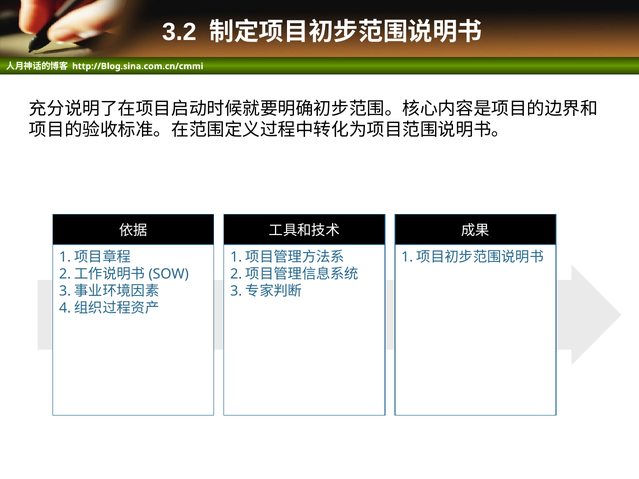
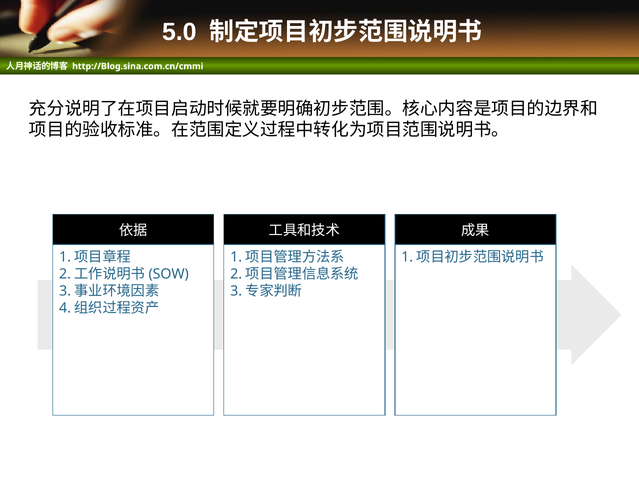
3.2: 3.2 -> 5.0
